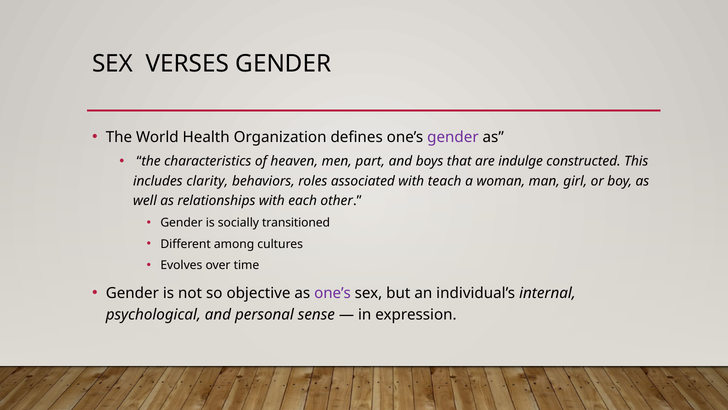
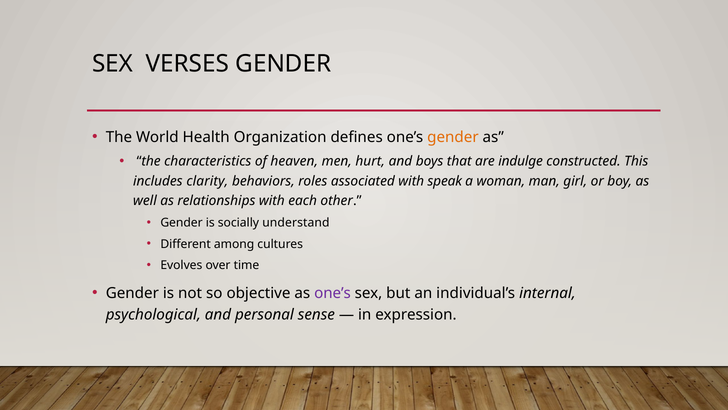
gender at (453, 137) colour: purple -> orange
part: part -> hurt
teach: teach -> speak
transitioned: transitioned -> understand
